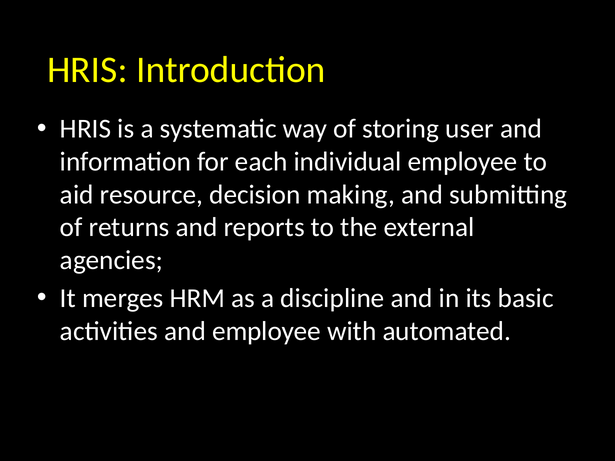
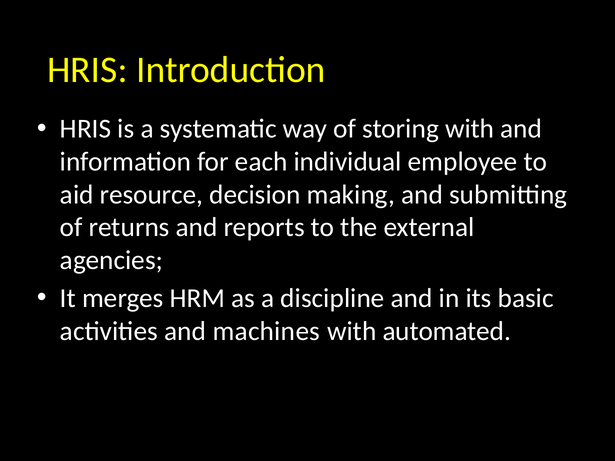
storing user: user -> with
and employee: employee -> machines
